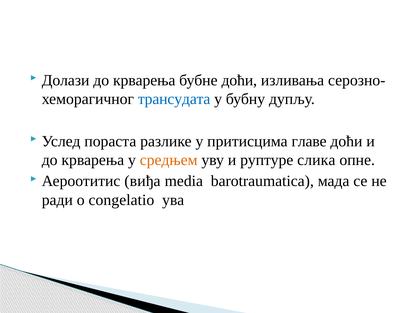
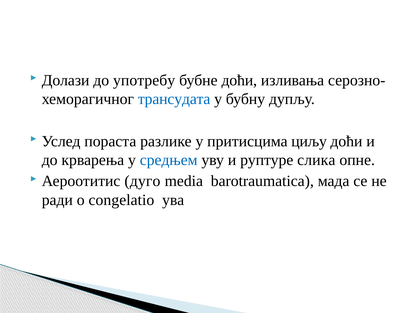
Долази до крварења: крварења -> употребу
главе: главе -> циљу
средњем colour: orange -> blue
виђа: виђа -> дуго
